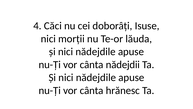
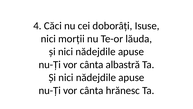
nădejdii: nădejdii -> albastră
